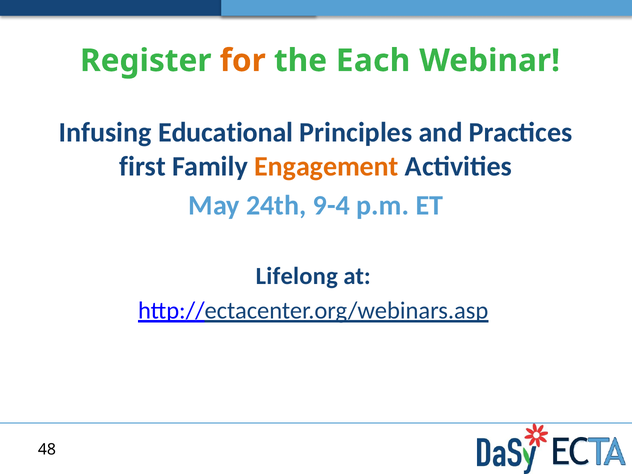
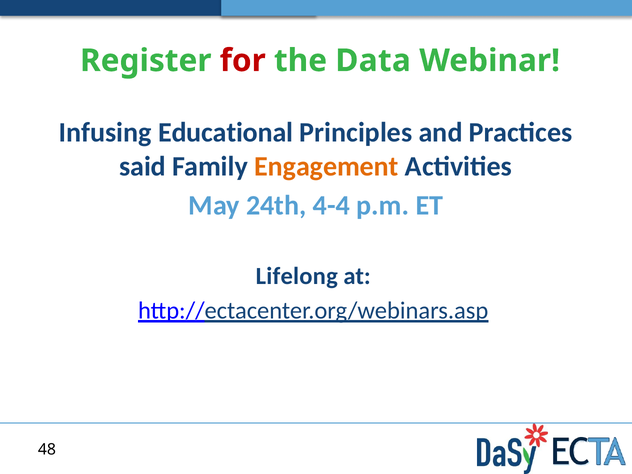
for colour: orange -> red
Each: Each -> Data
first: first -> said
9-4: 9-4 -> 4-4
